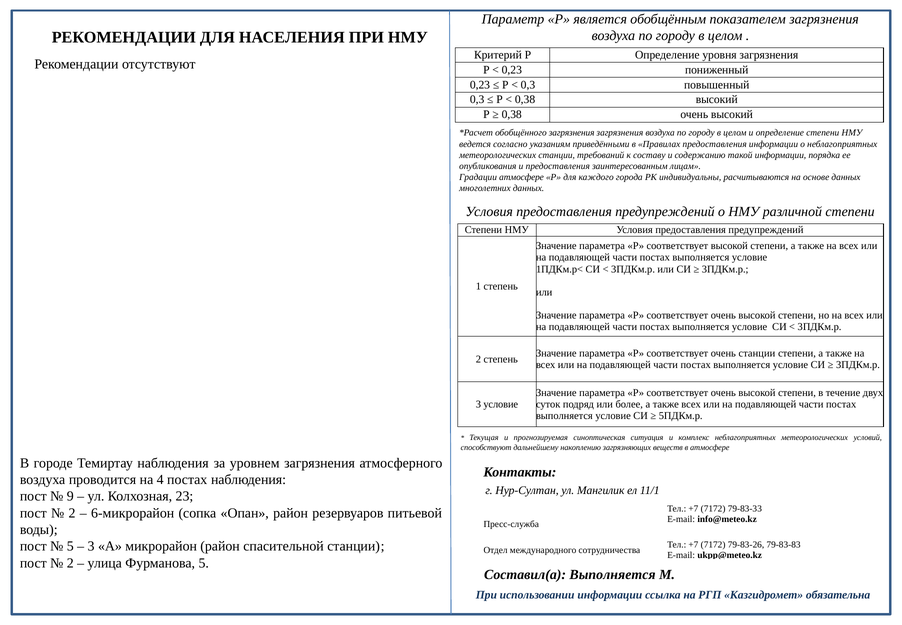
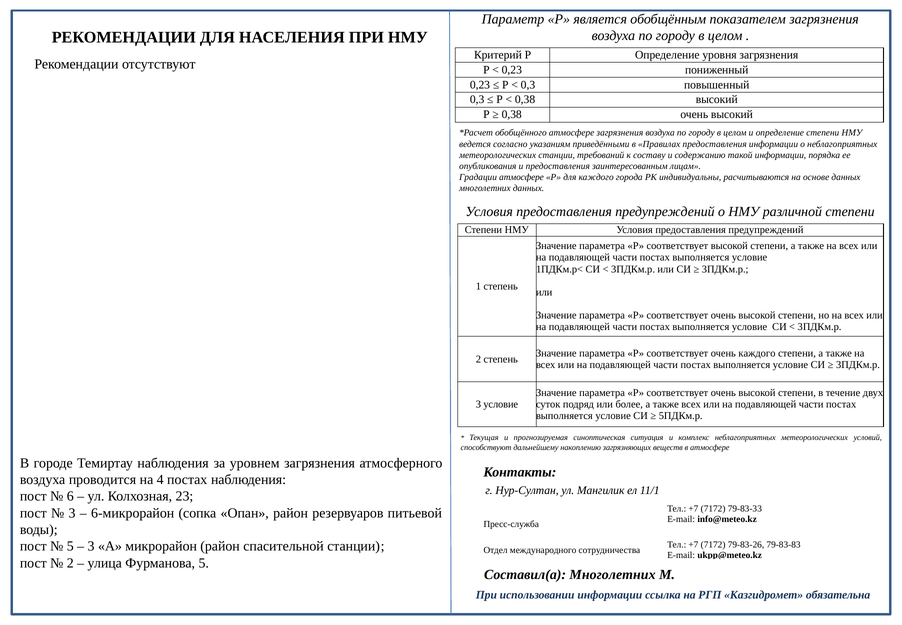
обобщённого загрязнения: загрязнения -> атмосфере
очень станции: станции -> каждого
9: 9 -> 6
2 at (72, 513): 2 -> 3
Составил(а Выполняется: Выполняется -> Многолетних
